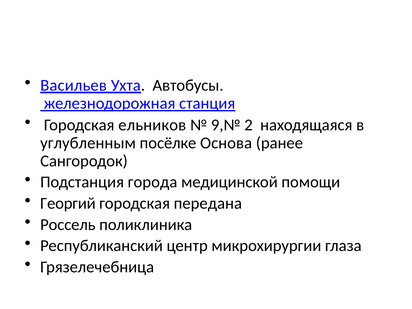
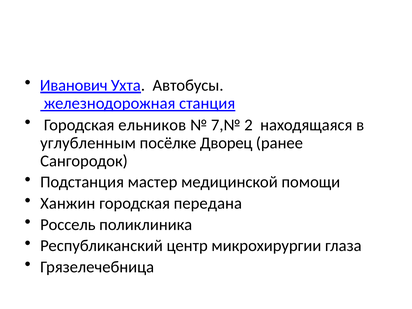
Васильев: Васильев -> Иванович
9,№: 9,№ -> 7,№
Основа: Основа -> Дворец
города: города -> мастер
Георгий: Георгий -> Ханжин
